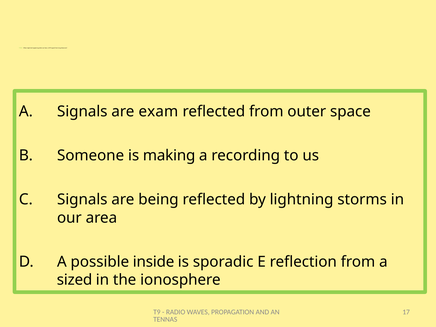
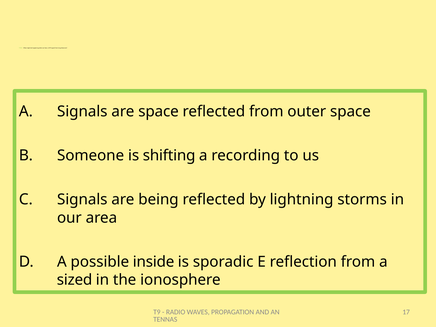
are exam: exam -> space
making: making -> shifting
